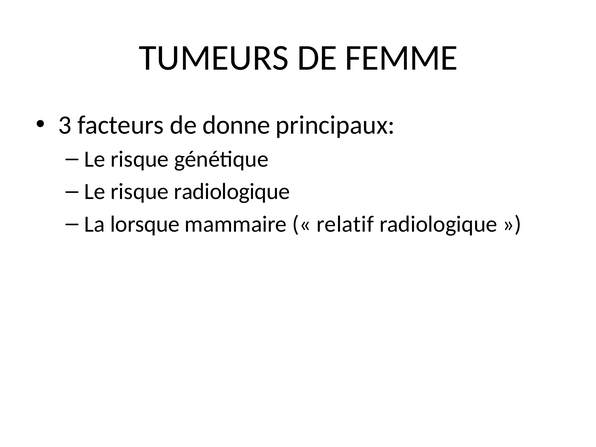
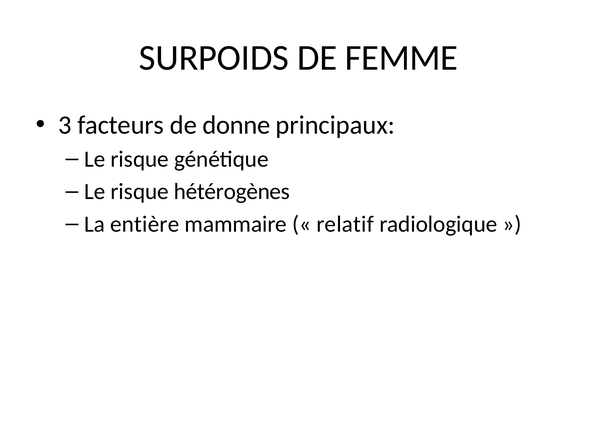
TUMEURS: TUMEURS -> SURPOIDS
risque radiologique: radiologique -> hétérogènes
lorsque: lorsque -> entière
